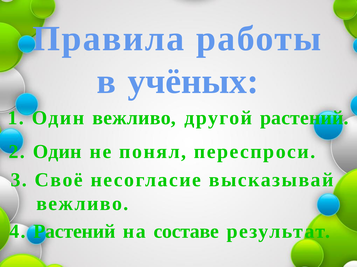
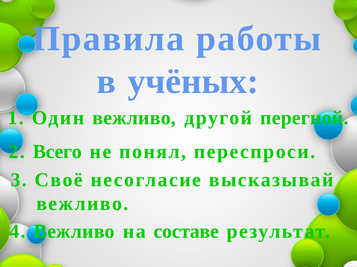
другой растений: растений -> перегной
2 Один: Один -> Всего
4 Растений: Растений -> Вежливо
